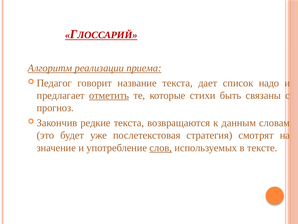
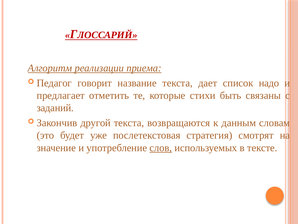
отметить underline: present -> none
прогноз: прогноз -> заданий
редкие: редкие -> другой
